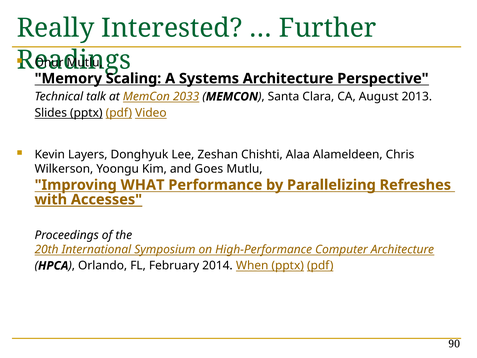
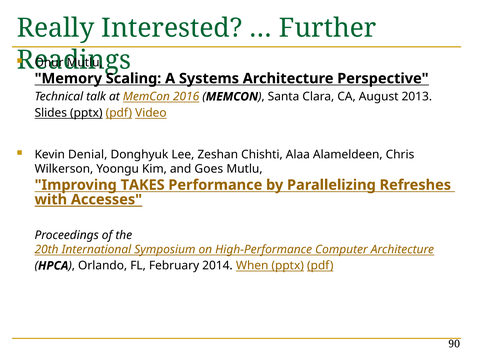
2033: 2033 -> 2016
Layers: Layers -> Denial
WHAT: WHAT -> TAKES
